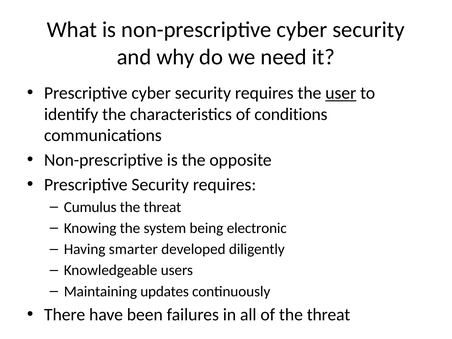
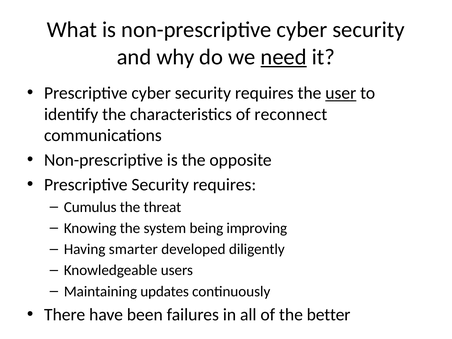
need underline: none -> present
conditions: conditions -> reconnect
electronic: electronic -> improving
of the threat: threat -> better
